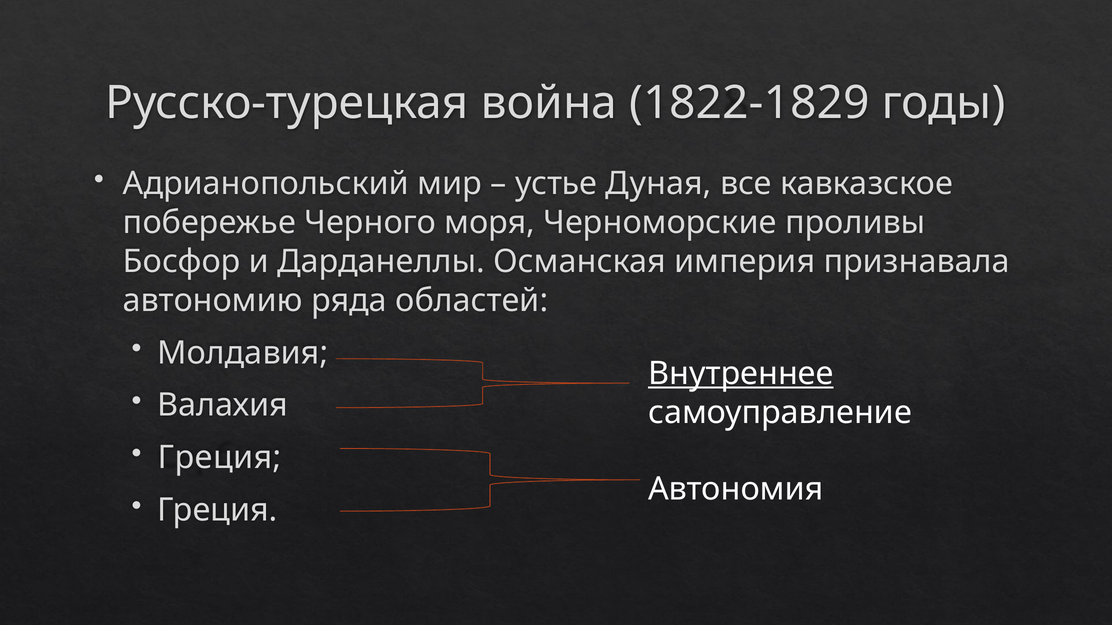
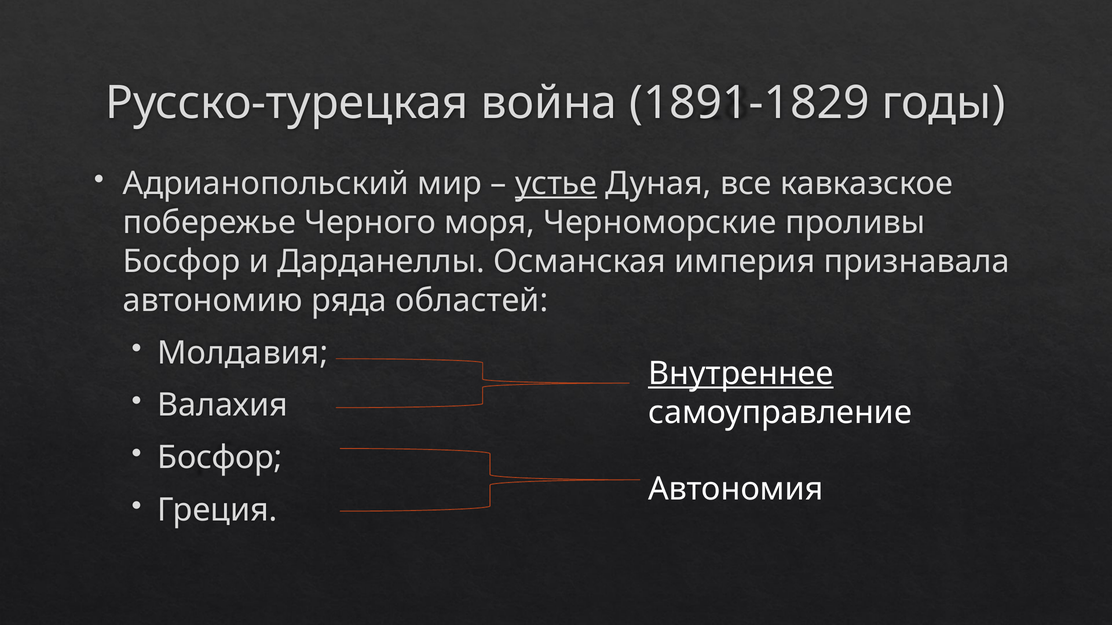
1822-1829: 1822-1829 -> 1891-1829
устье underline: none -> present
Греция at (220, 458): Греция -> Босфор
